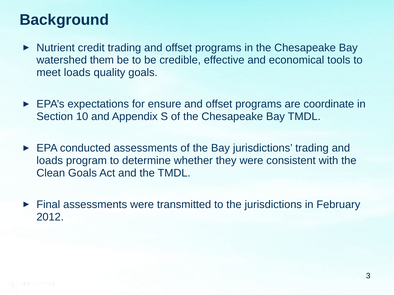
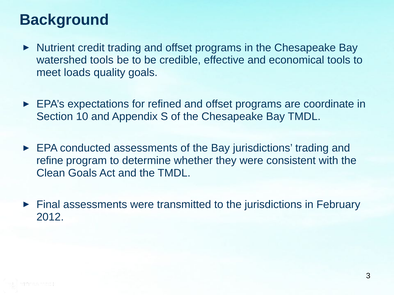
watershed them: them -> tools
ensure: ensure -> refined
loads at (50, 161): loads -> refine
